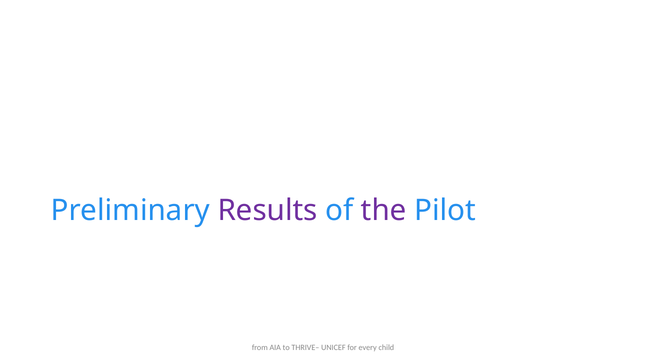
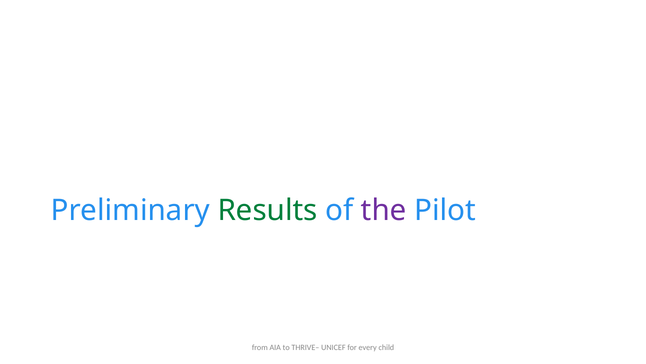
Results colour: purple -> green
